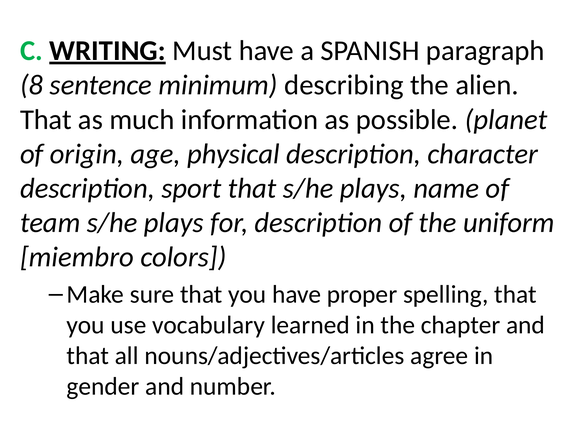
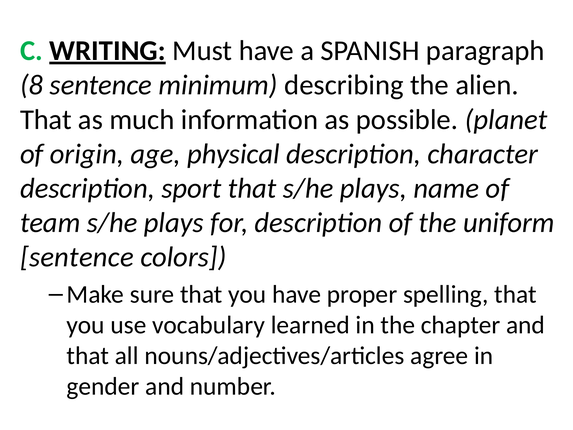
miembro at (77, 257): miembro -> sentence
